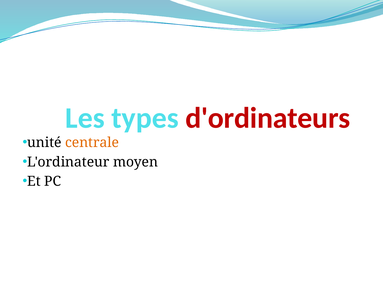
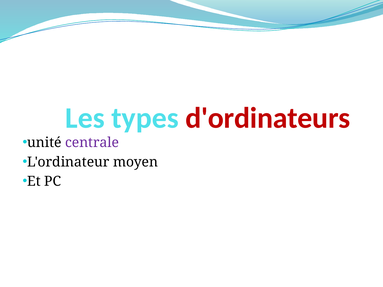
centrale colour: orange -> purple
